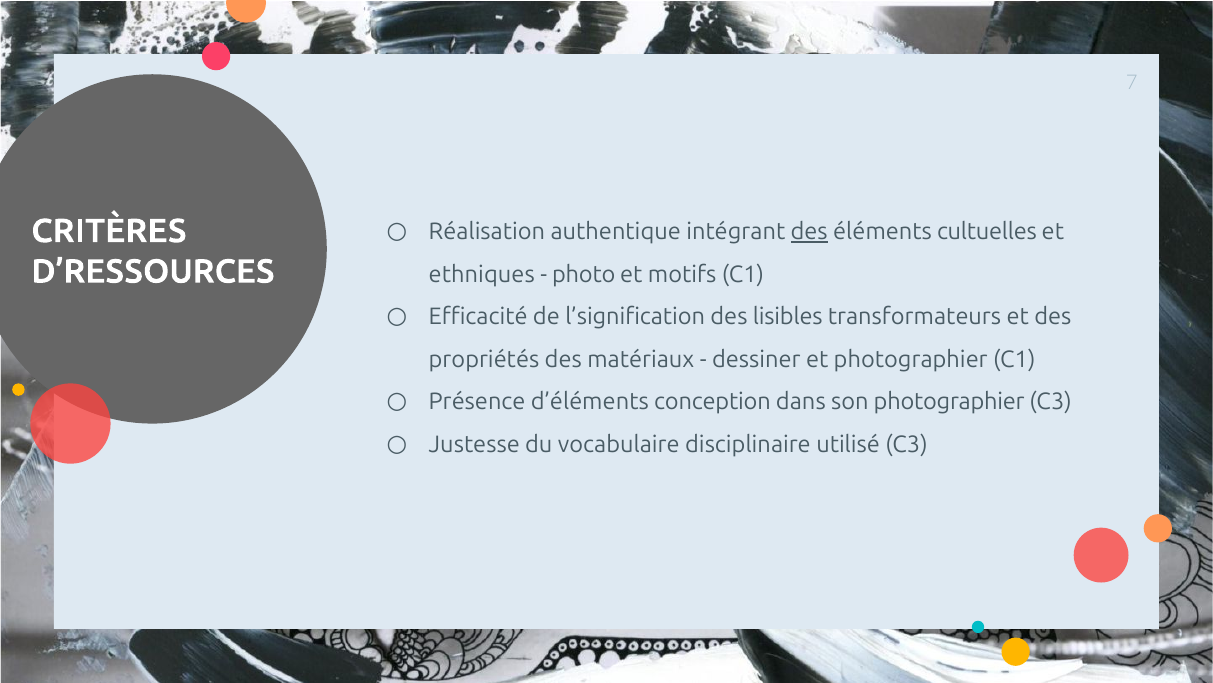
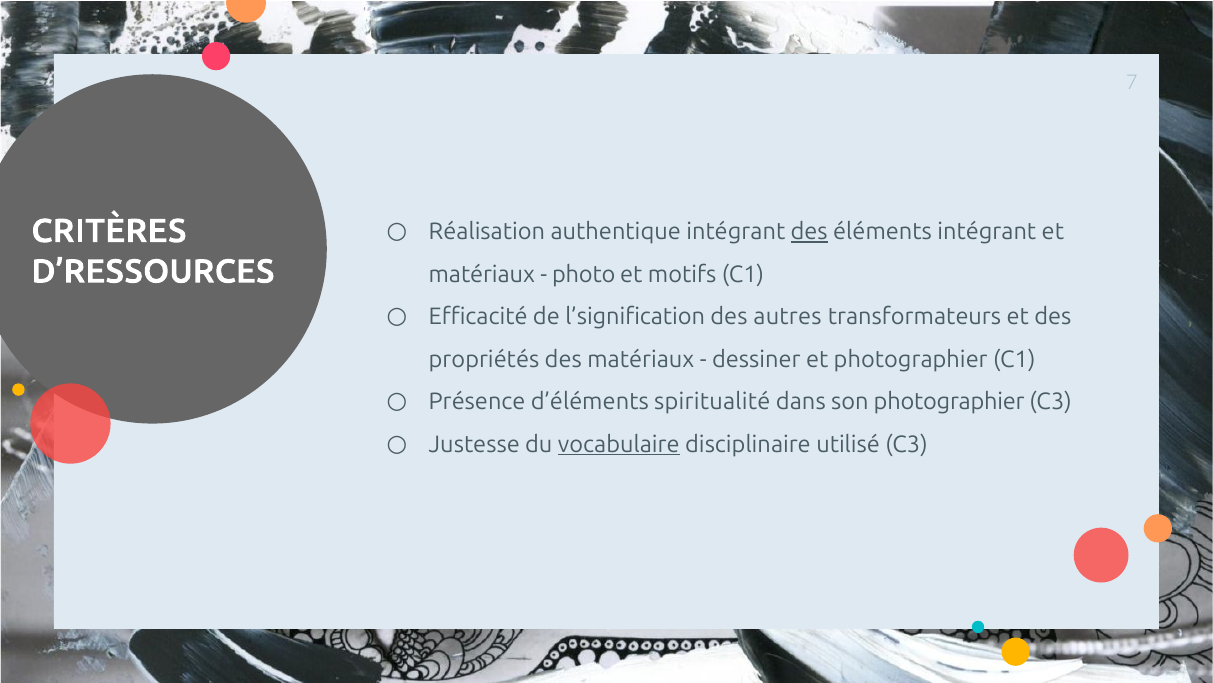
éléments cultuelles: cultuelles -> intégrant
ethniques at (482, 274): ethniques -> matériaux
lisibles: lisibles -> autres
conception: conception -> spiritualité
vocabulaire underline: none -> present
